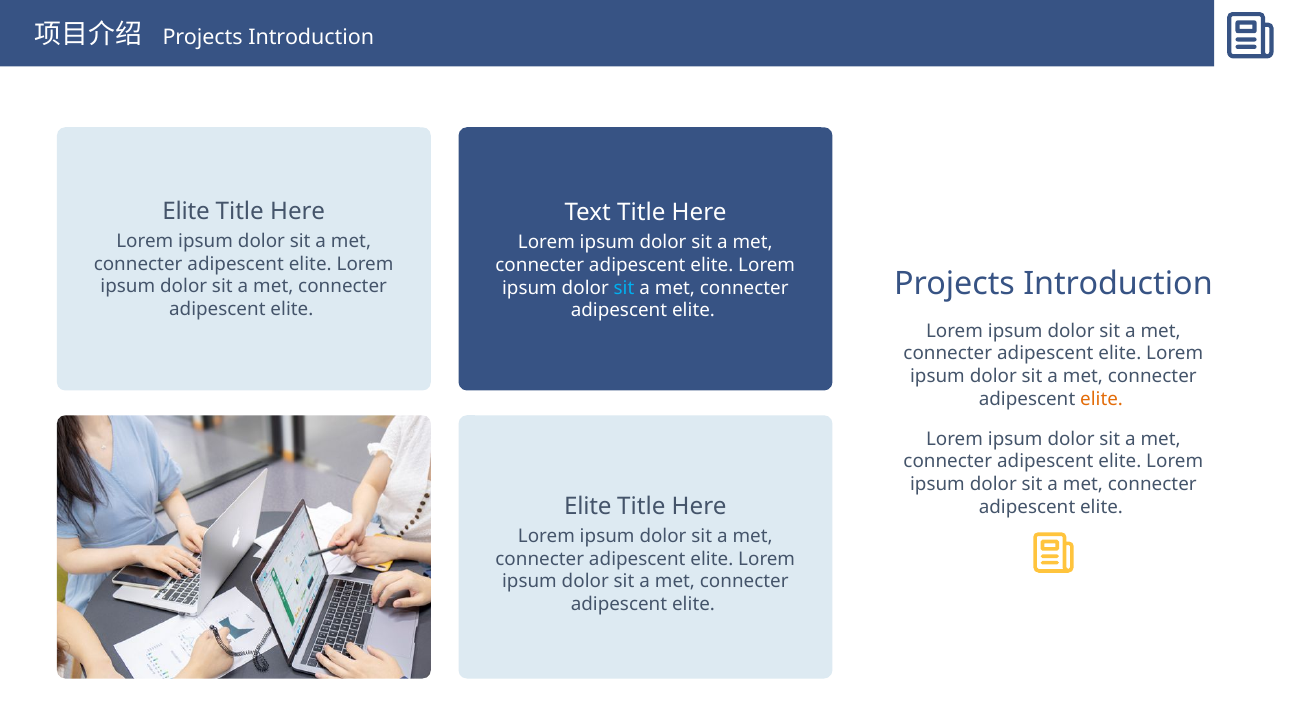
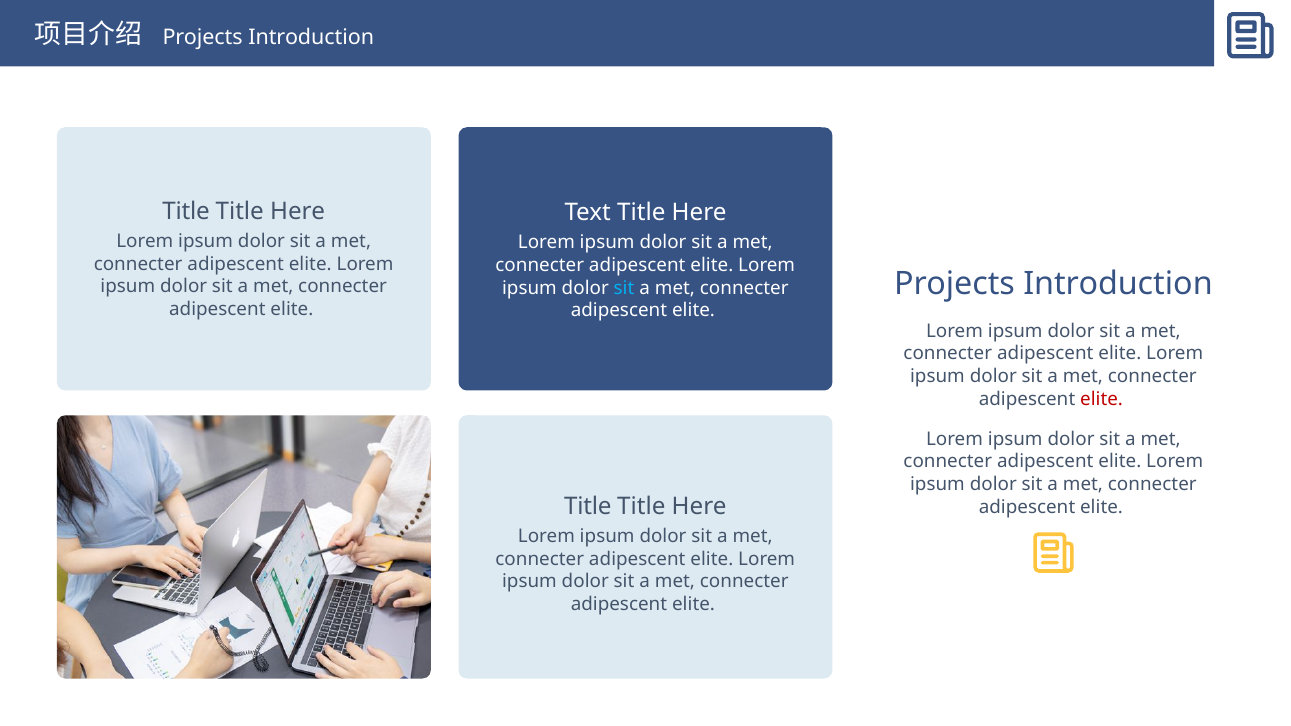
Elite at (186, 211): Elite -> Title
elite at (1102, 399) colour: orange -> red
Elite at (588, 506): Elite -> Title
